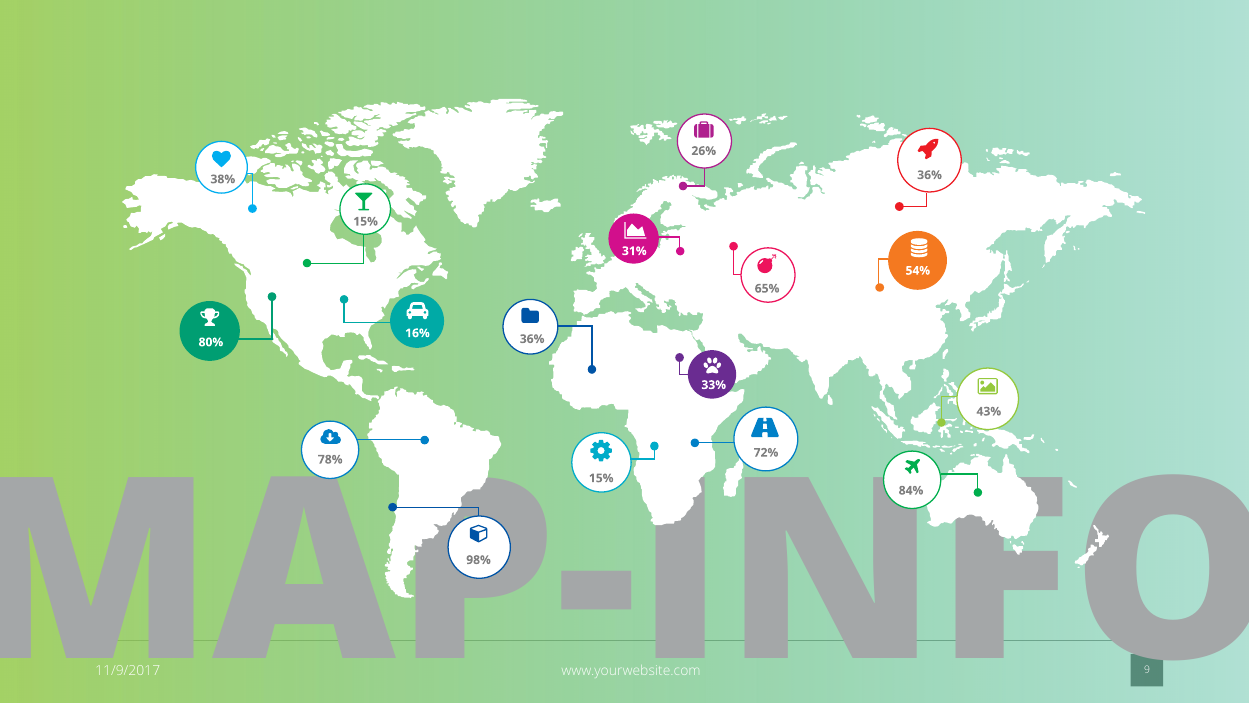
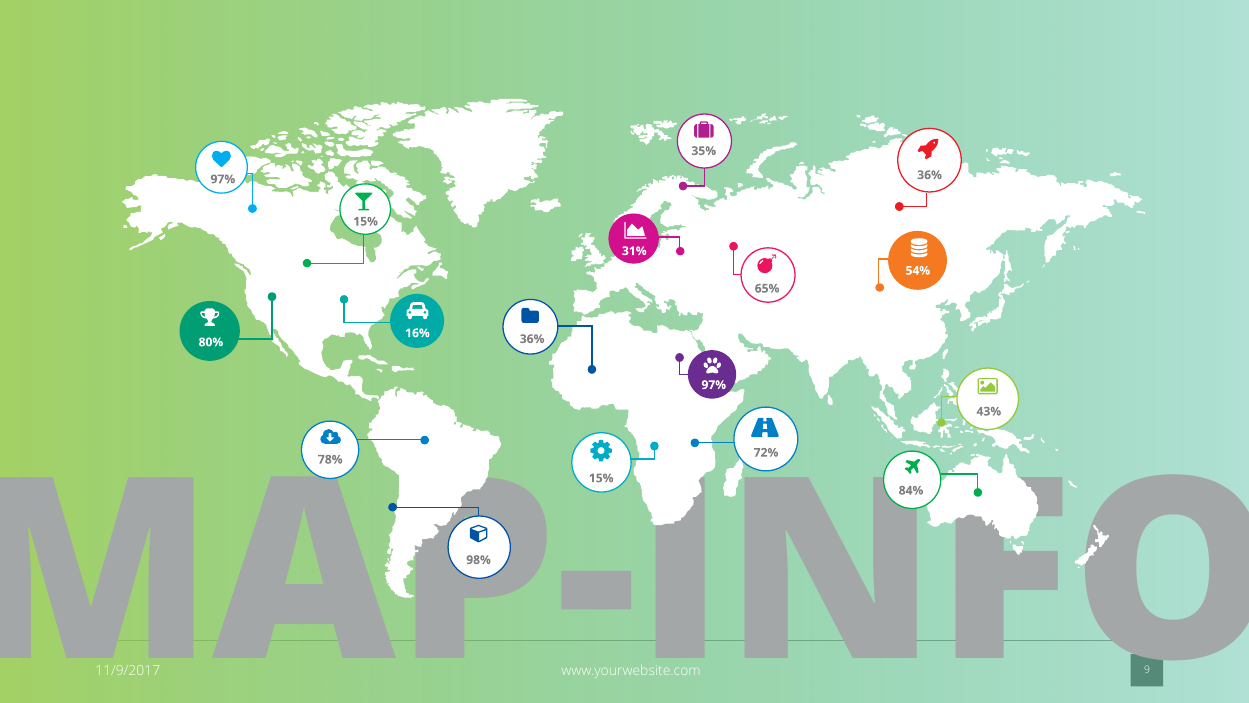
26%: 26% -> 35%
38% at (223, 179): 38% -> 97%
33% at (714, 385): 33% -> 97%
